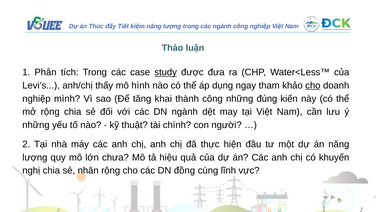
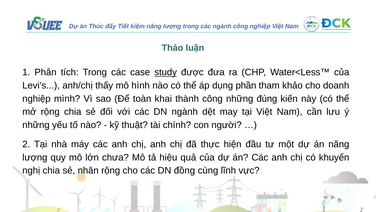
ngay: ngay -> phần
cho at (313, 85) underline: present -> none
tăng: tăng -> toàn
